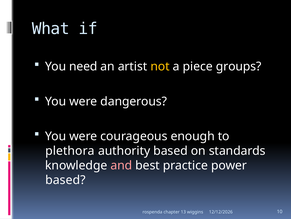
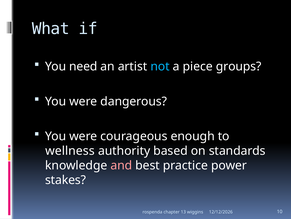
not colour: yellow -> light blue
plethora: plethora -> wellness
based at (65, 179): based -> stakes
